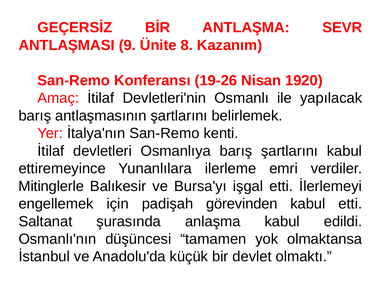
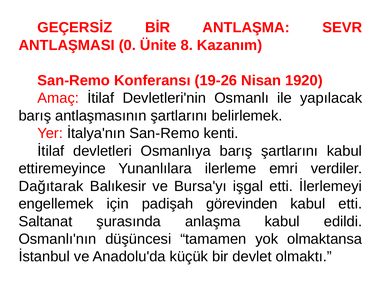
9: 9 -> 0
Mitinglerle: Mitinglerle -> Dağıtarak
